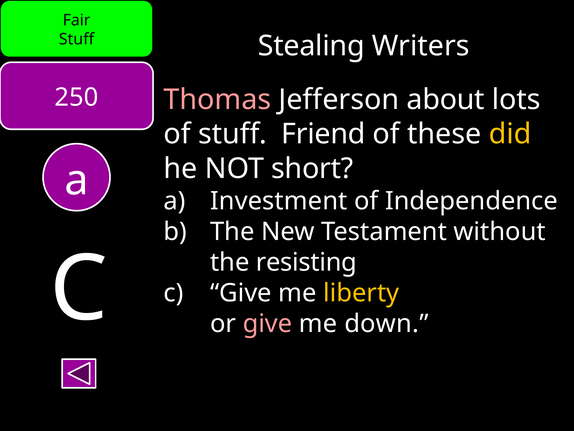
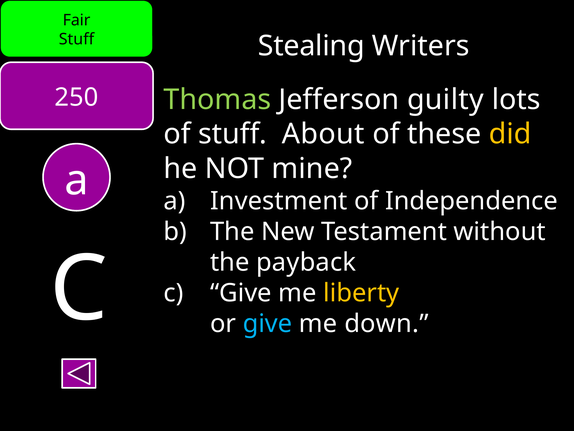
Thomas colour: pink -> light green
about: about -> guilty
Friend: Friend -> About
short: short -> mine
resisting: resisting -> payback
give at (268, 323) colour: pink -> light blue
